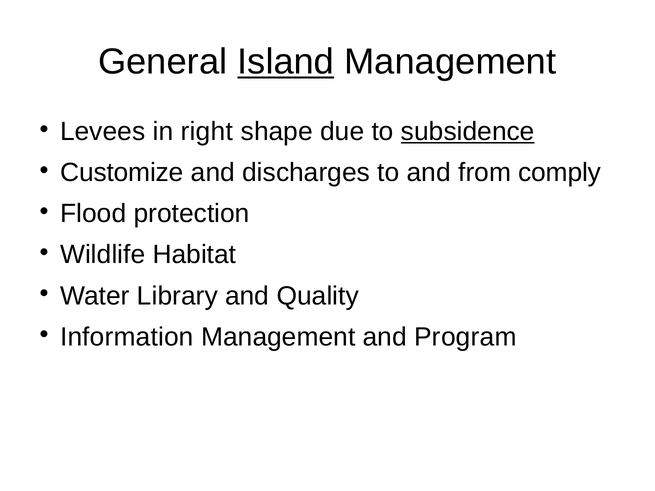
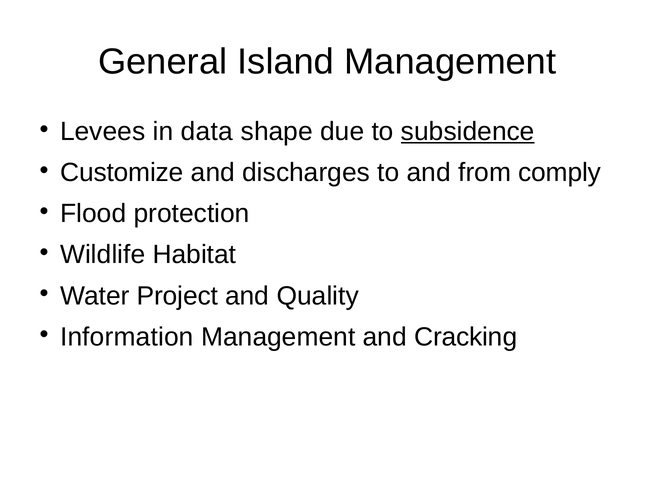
Island underline: present -> none
right: right -> data
Library: Library -> Project
Program: Program -> Cracking
